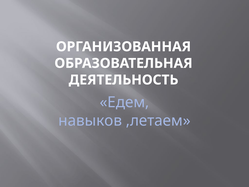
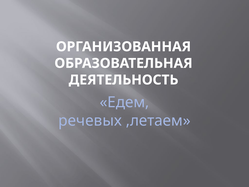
навыков: навыков -> речевых
